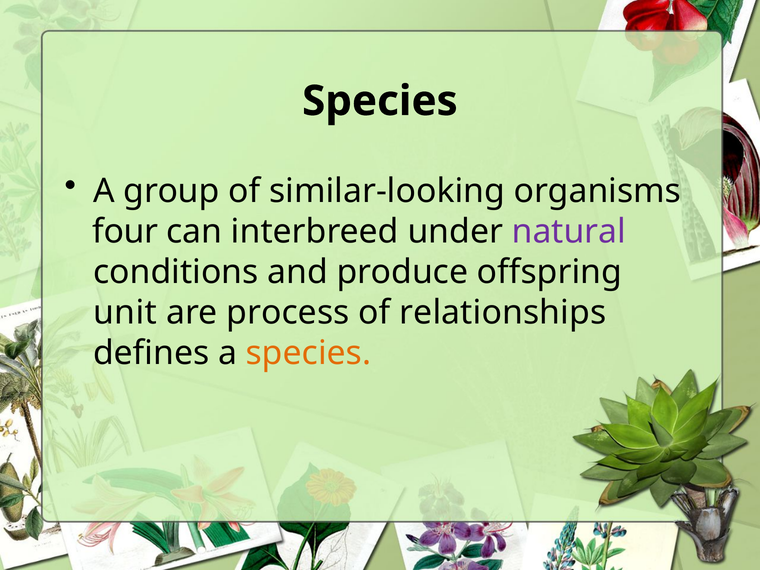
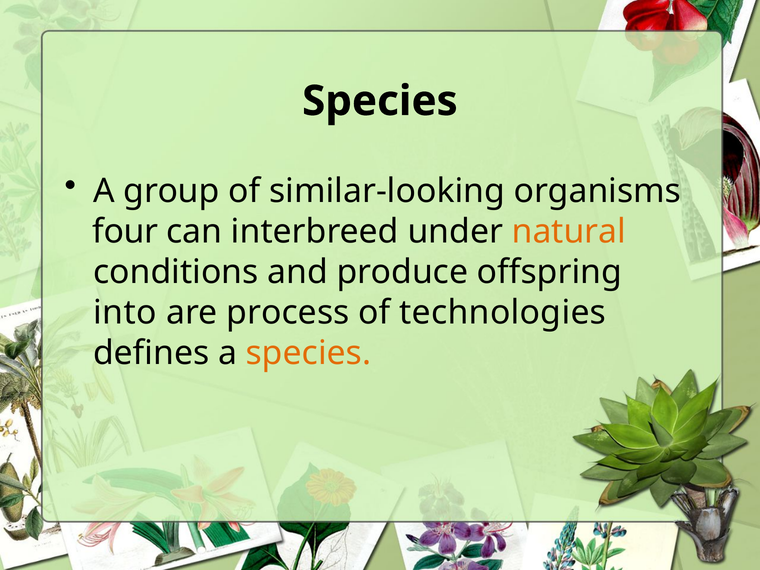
natural colour: purple -> orange
unit: unit -> into
relationships: relationships -> technologies
